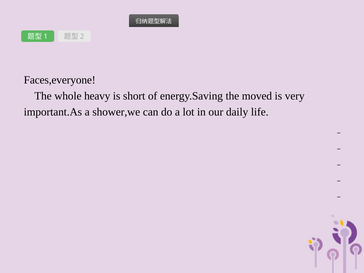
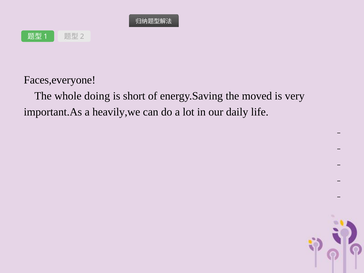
heavy: heavy -> doing
shower,we: shower,we -> heavily,we
